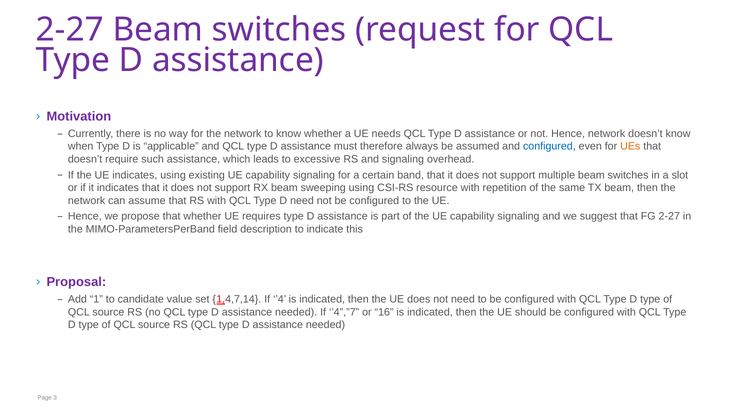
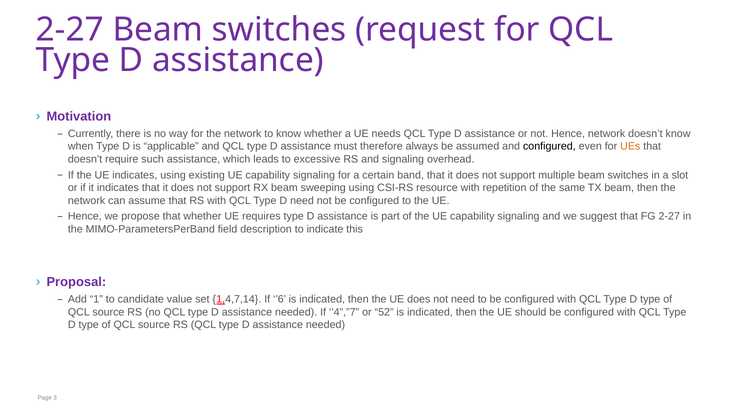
configured at (549, 146) colour: blue -> black
’4: ’4 -> ’6
16: 16 -> 52
